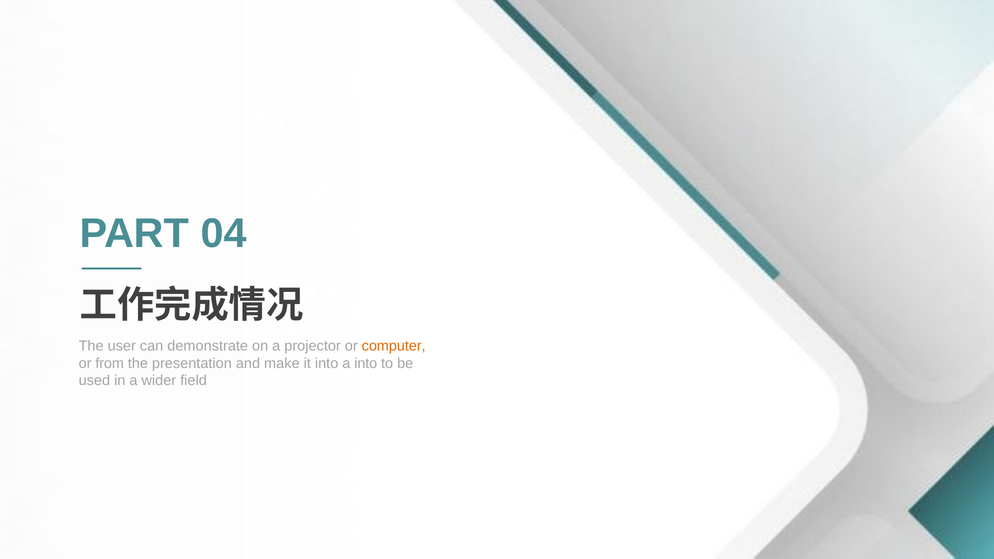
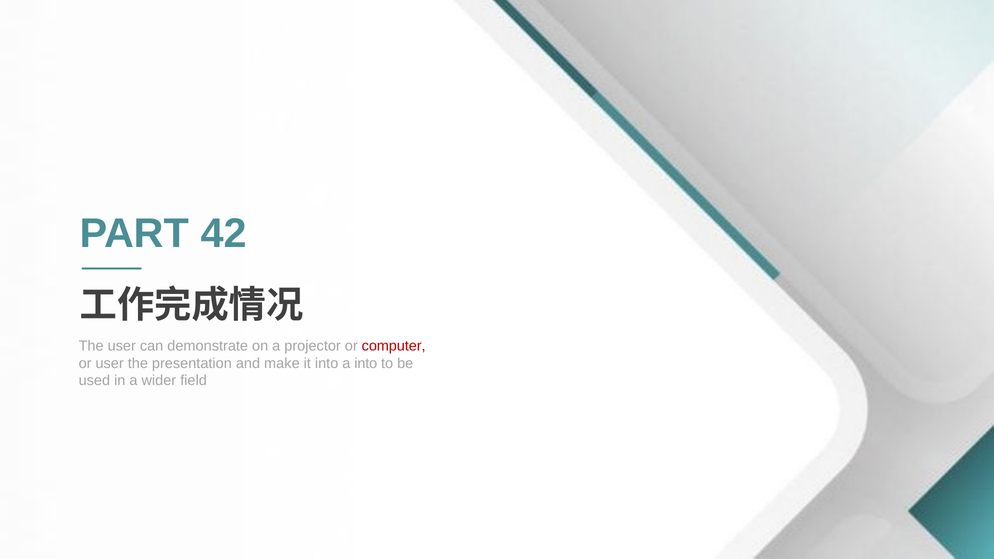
04: 04 -> 42
computer colour: orange -> red
or from: from -> user
